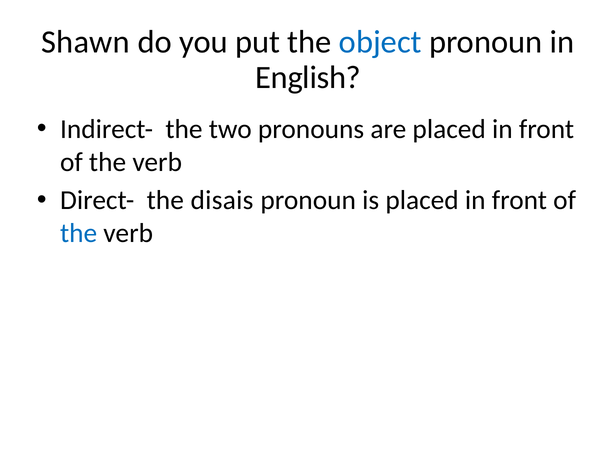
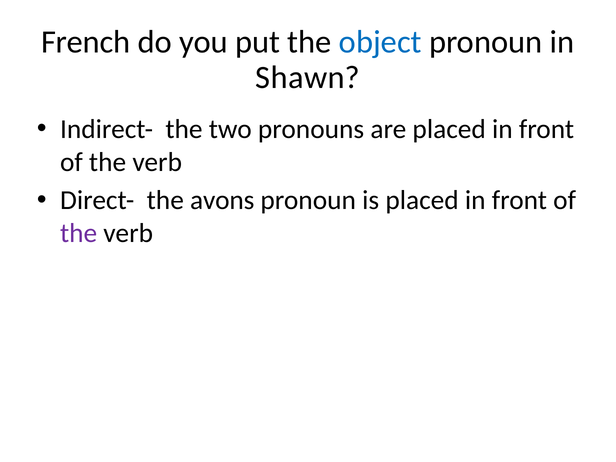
Shawn: Shawn -> French
English: English -> Shawn
disais: disais -> avons
the at (79, 233) colour: blue -> purple
